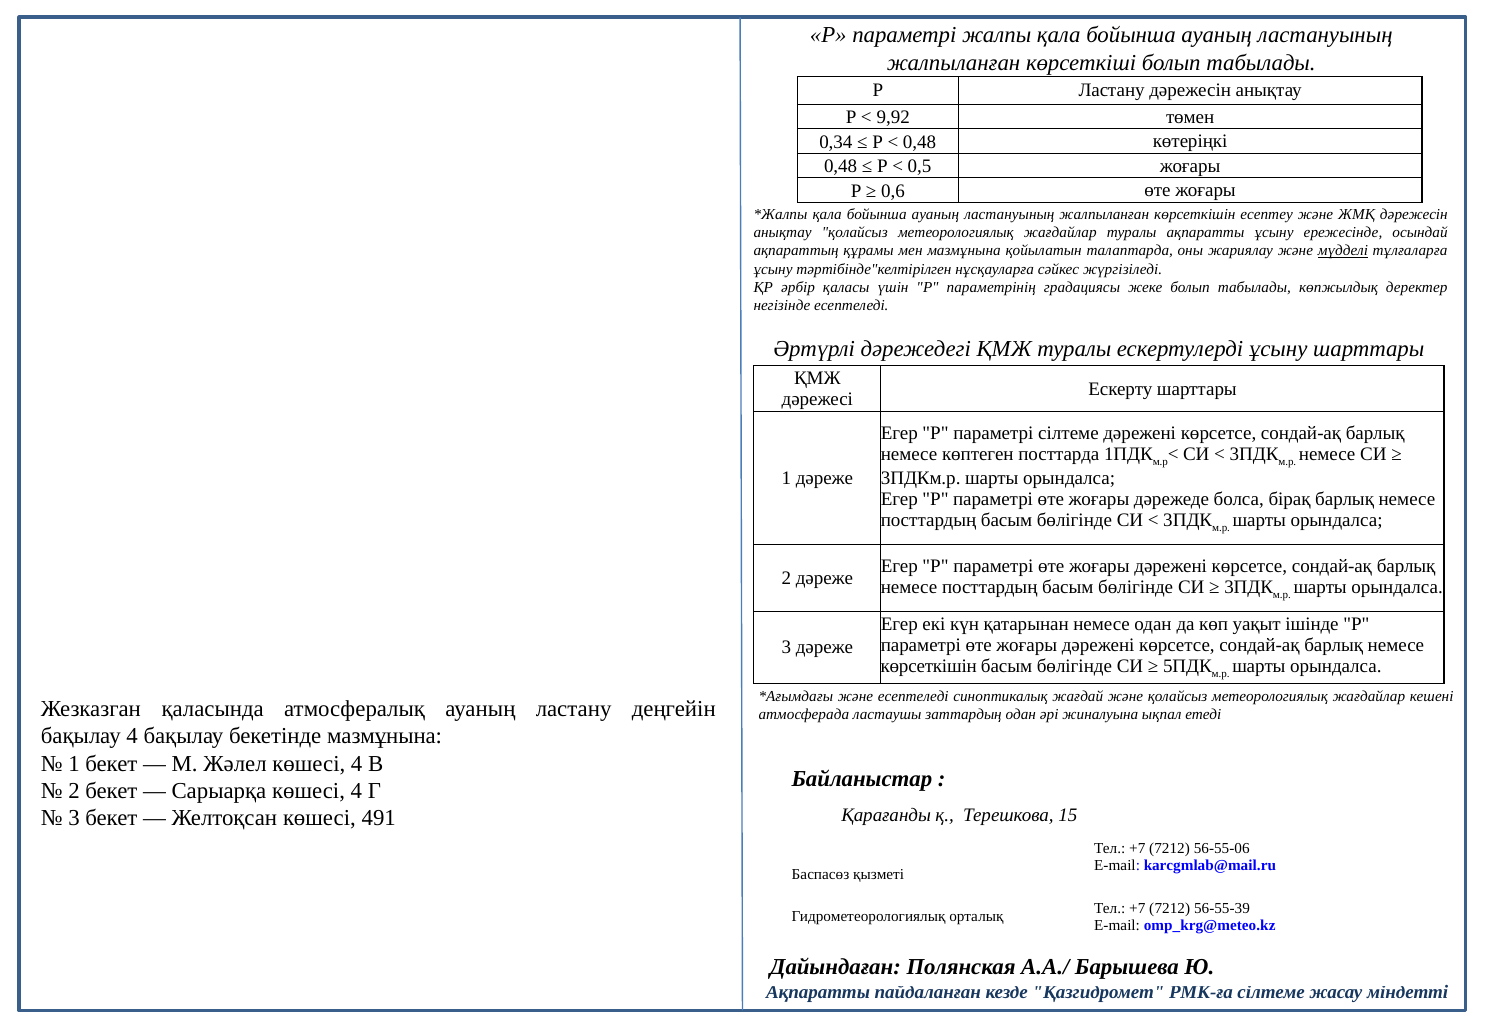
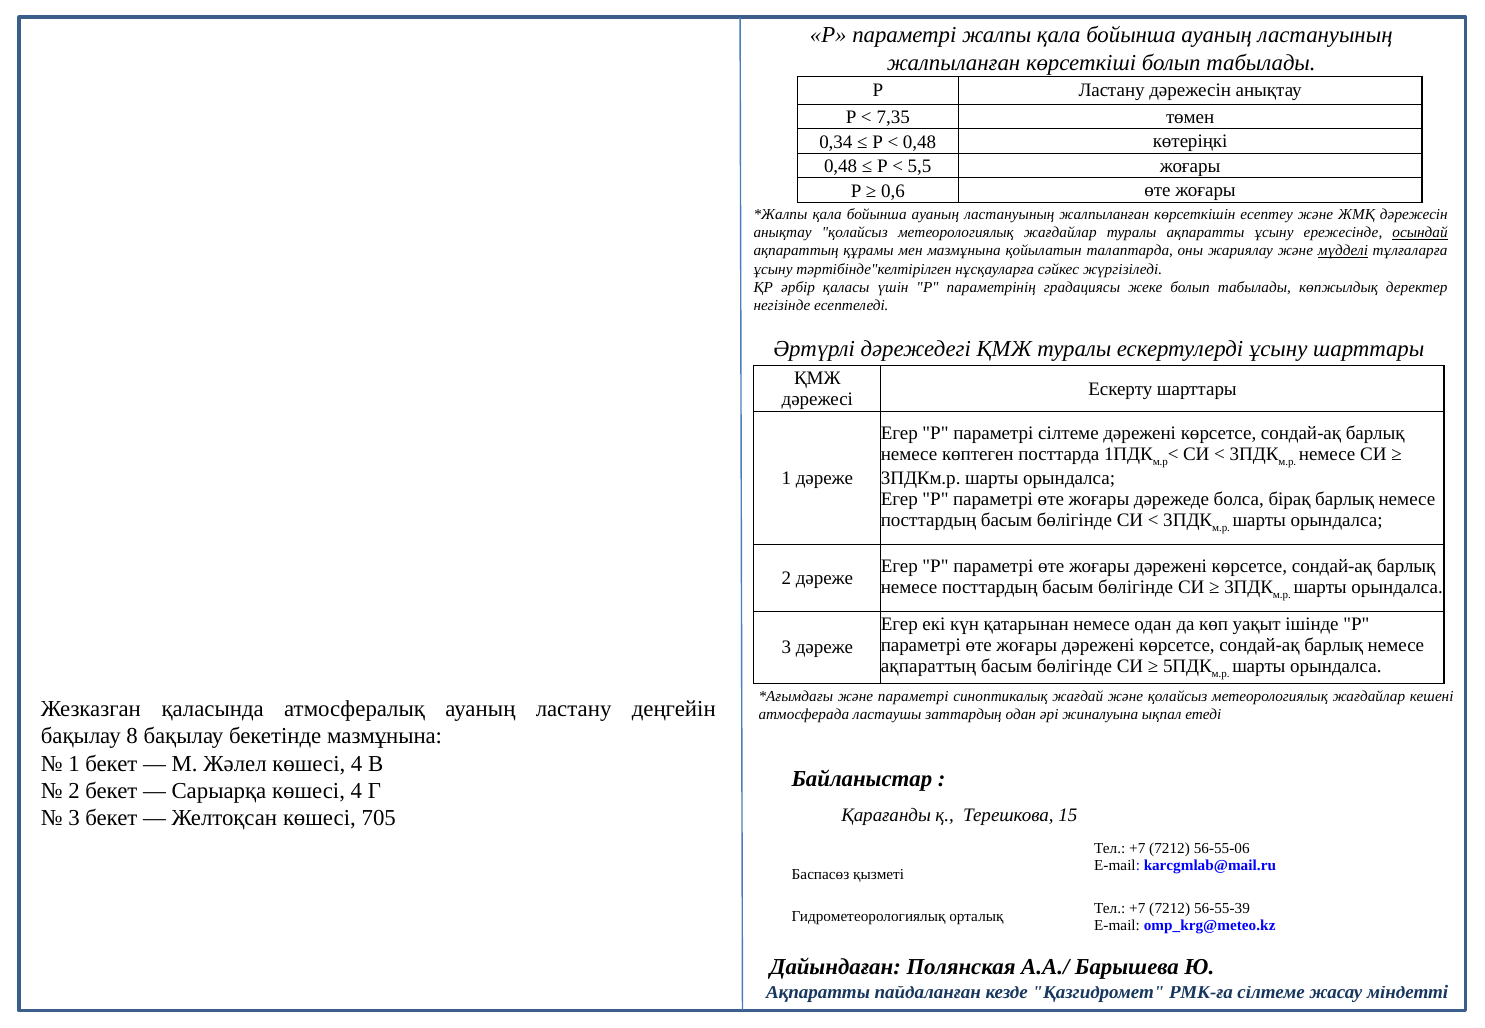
9,92: 9,92 -> 7,35
0,5: 0,5 -> 5,5
осындай underline: none -> present
көрсеткішін at (929, 667): көрсеткішін -> ақпараттың
және есептеледі: есептеледі -> параметрі
бақылау 4: 4 -> 8
491: 491 -> 705
